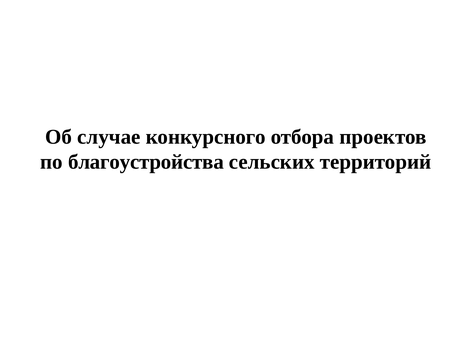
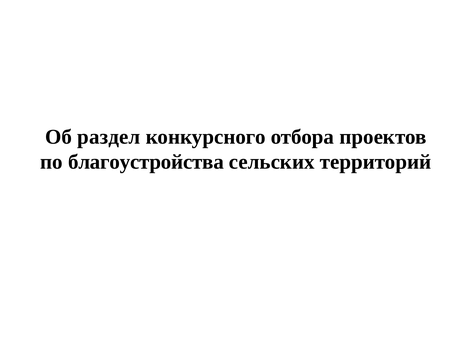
случае: случае -> раздел
